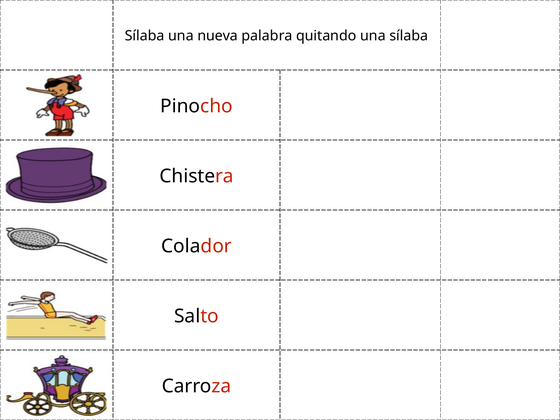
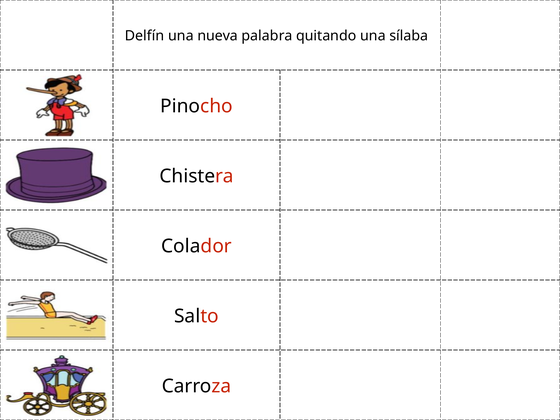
Sílaba at (145, 36): Sílaba -> Delfín
